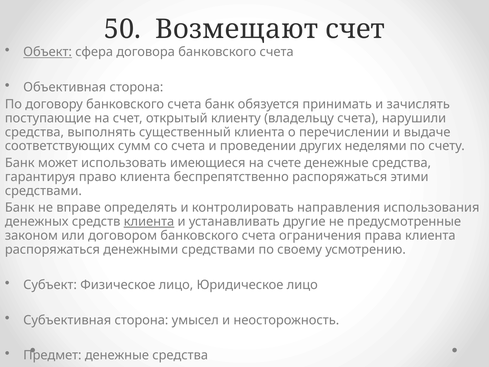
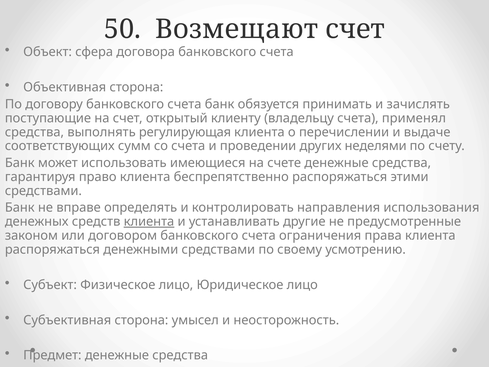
Объект underline: present -> none
нарушили: нарушили -> применял
существенный: существенный -> регулирующая
